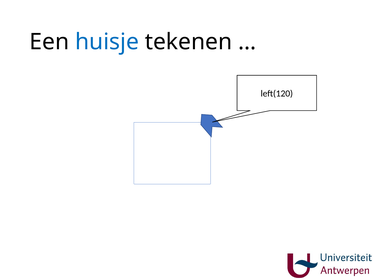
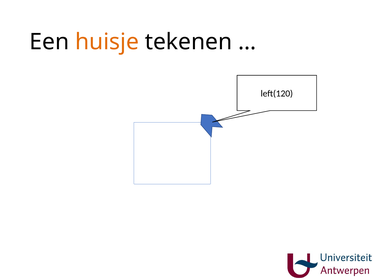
huisje colour: blue -> orange
